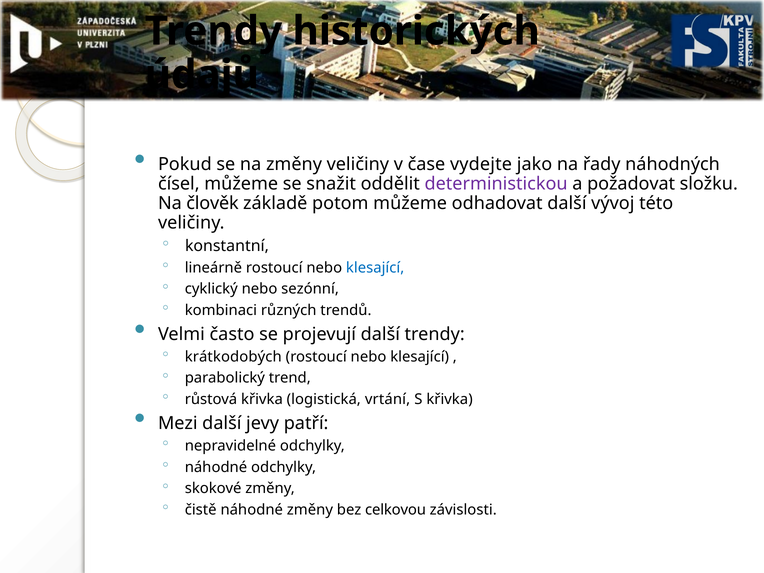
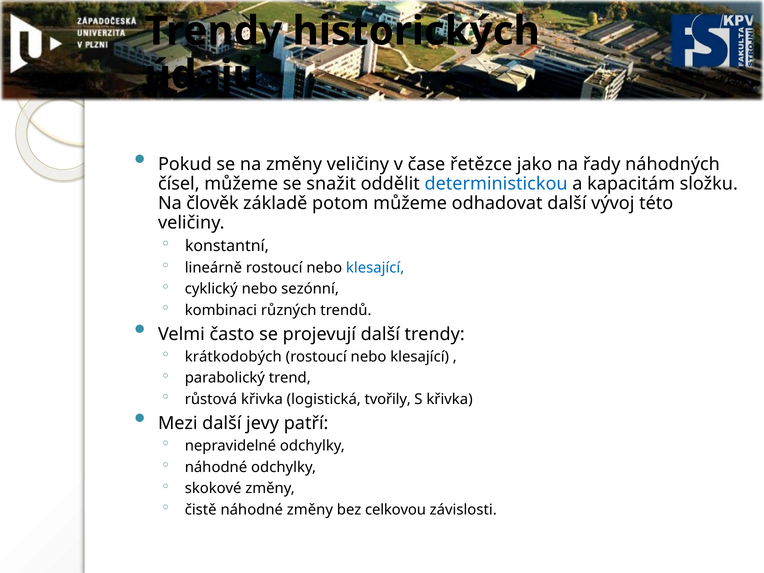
vydejte: vydejte -> řetězce
deterministickou colour: purple -> blue
požadovat: požadovat -> kapacitám
vrtání: vrtání -> tvořily
